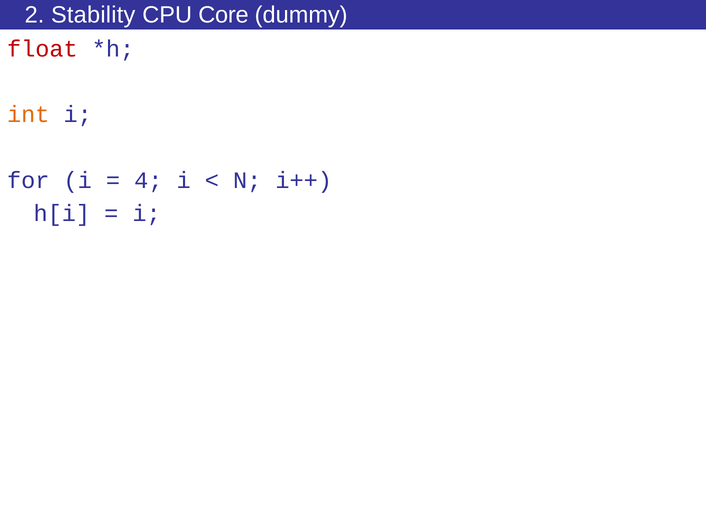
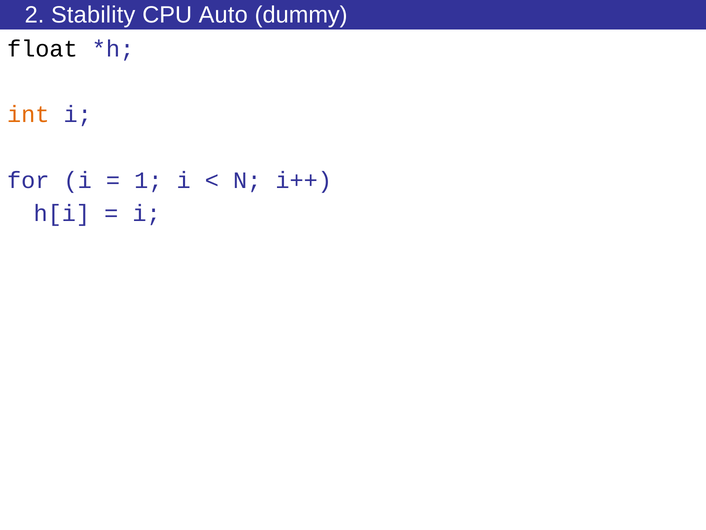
Core: Core -> Auto
float colour: red -> black
4: 4 -> 1
